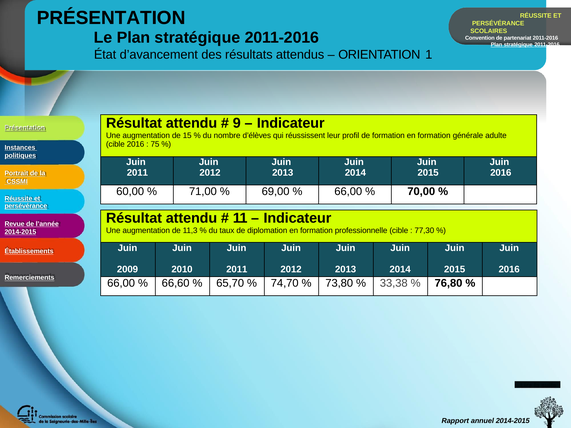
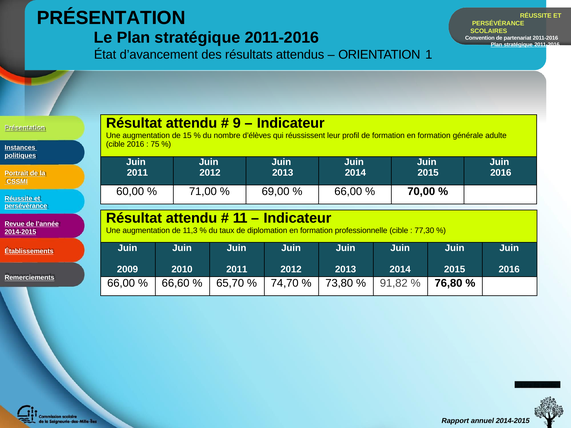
33,38: 33,38 -> 91,82
